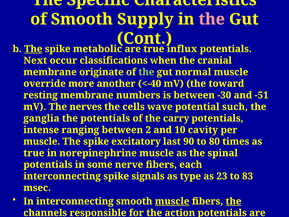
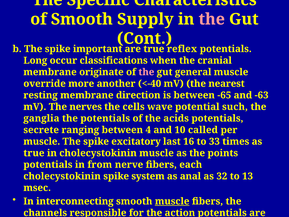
The at (33, 49) underline: present -> none
metabolic: metabolic -> important
influx: influx -> reflex
Next: Next -> Long
the at (146, 72) colour: light green -> pink
normal: normal -> general
toward: toward -> nearest
membrane numbers: numbers -> direction
-30: -30 -> -65
-51: -51 -> -63
carry: carry -> acids
intense: intense -> secrete
2: 2 -> 4
10 cavity: cavity -> called
90: 90 -> 16
80: 80 -> 33
in norepinephrine: norepinephrine -> cholecystokinin
spinal: spinal -> points
some: some -> from
interconnecting at (62, 176): interconnecting -> cholecystokinin
signals: signals -> system
type: type -> anal
23: 23 -> 32
83: 83 -> 13
the at (233, 201) underline: present -> none
